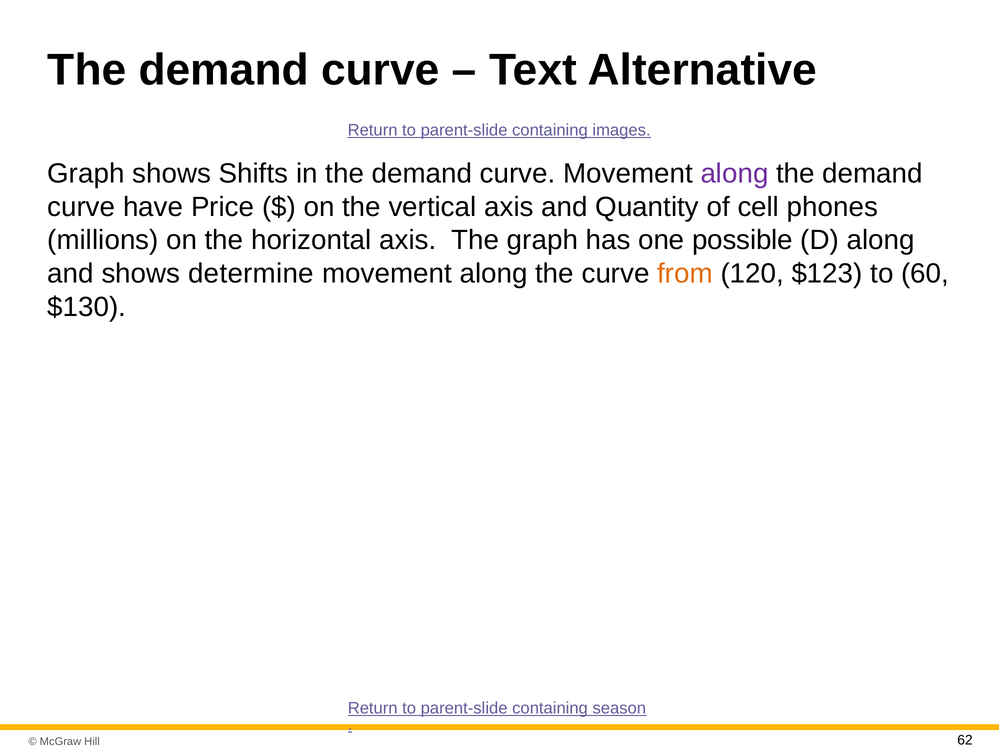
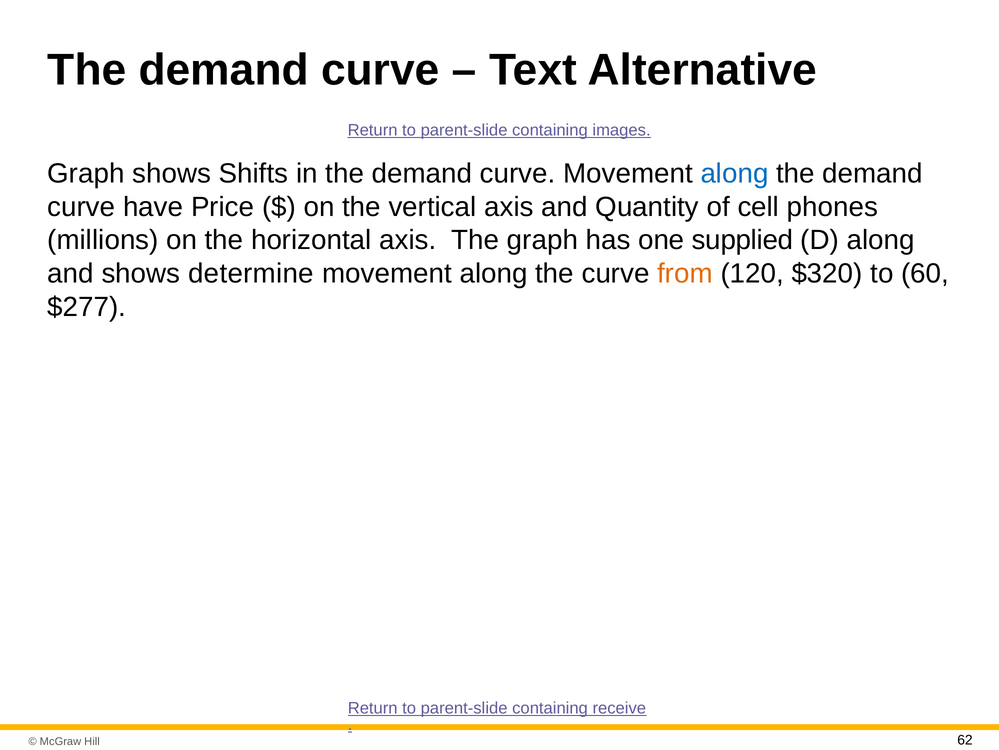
along at (735, 173) colour: purple -> blue
possible: possible -> supplied
$123: $123 -> $320
$130: $130 -> $277
season: season -> receive
